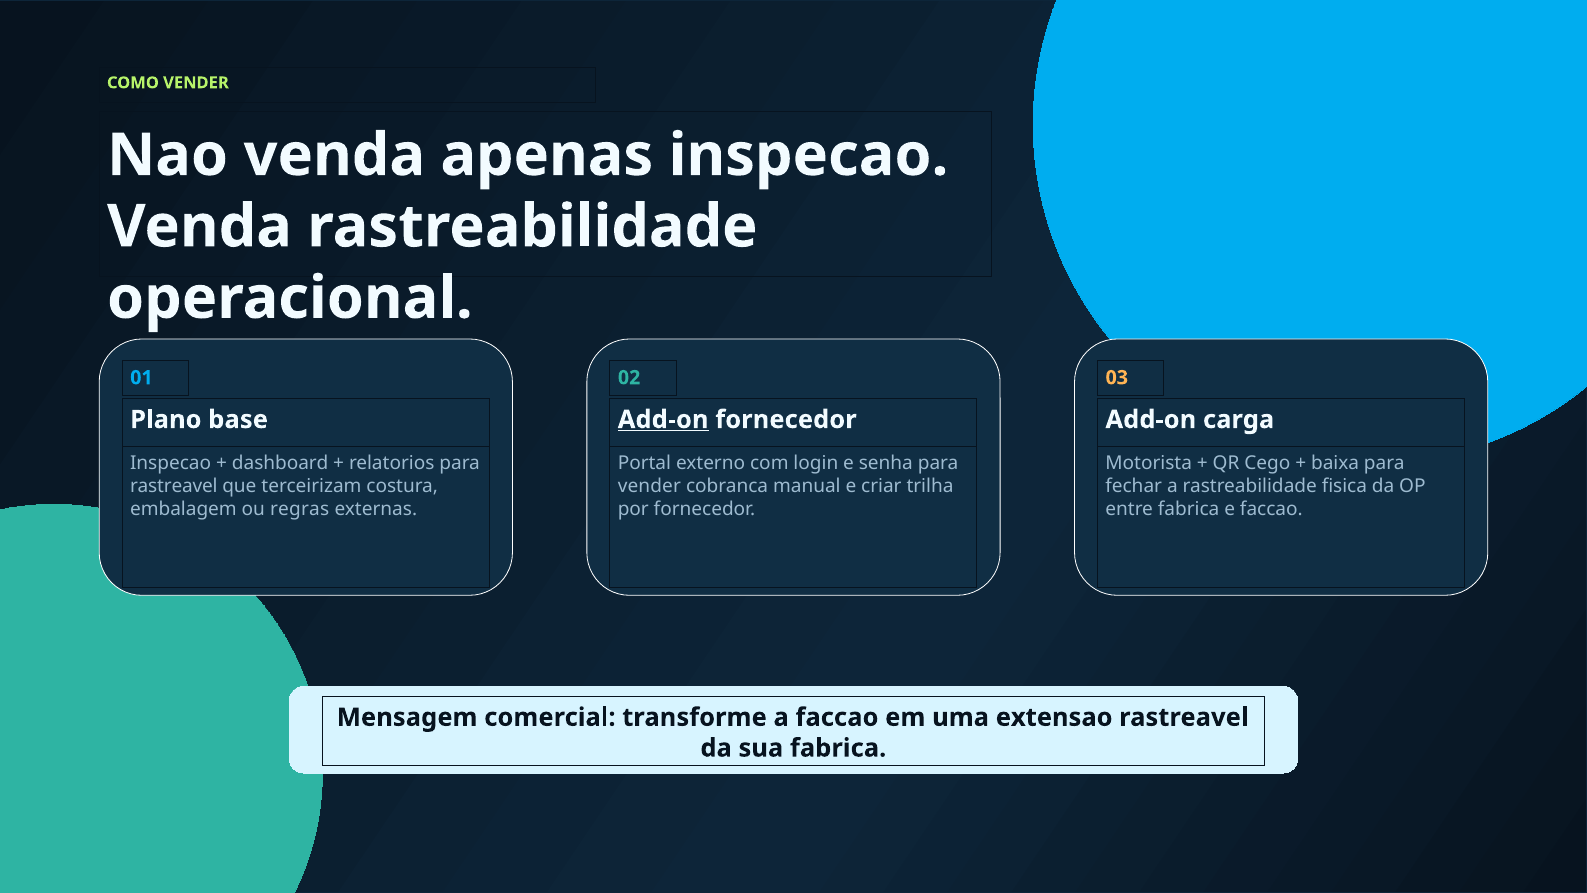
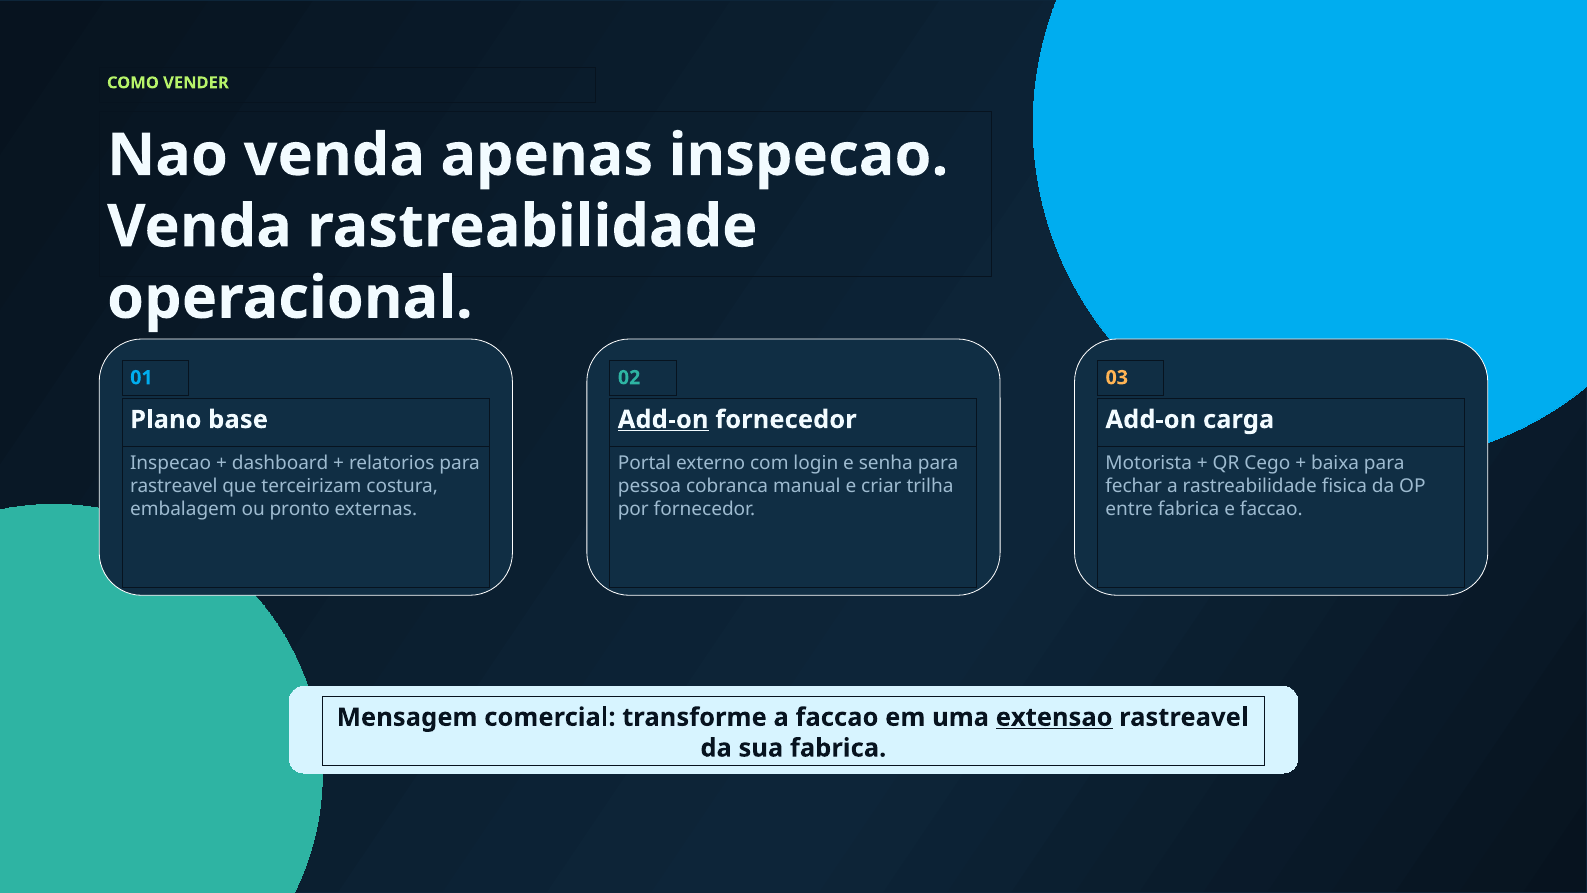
vender at (649, 486): vender -> pessoa
regras: regras -> pronto
extensao underline: none -> present
